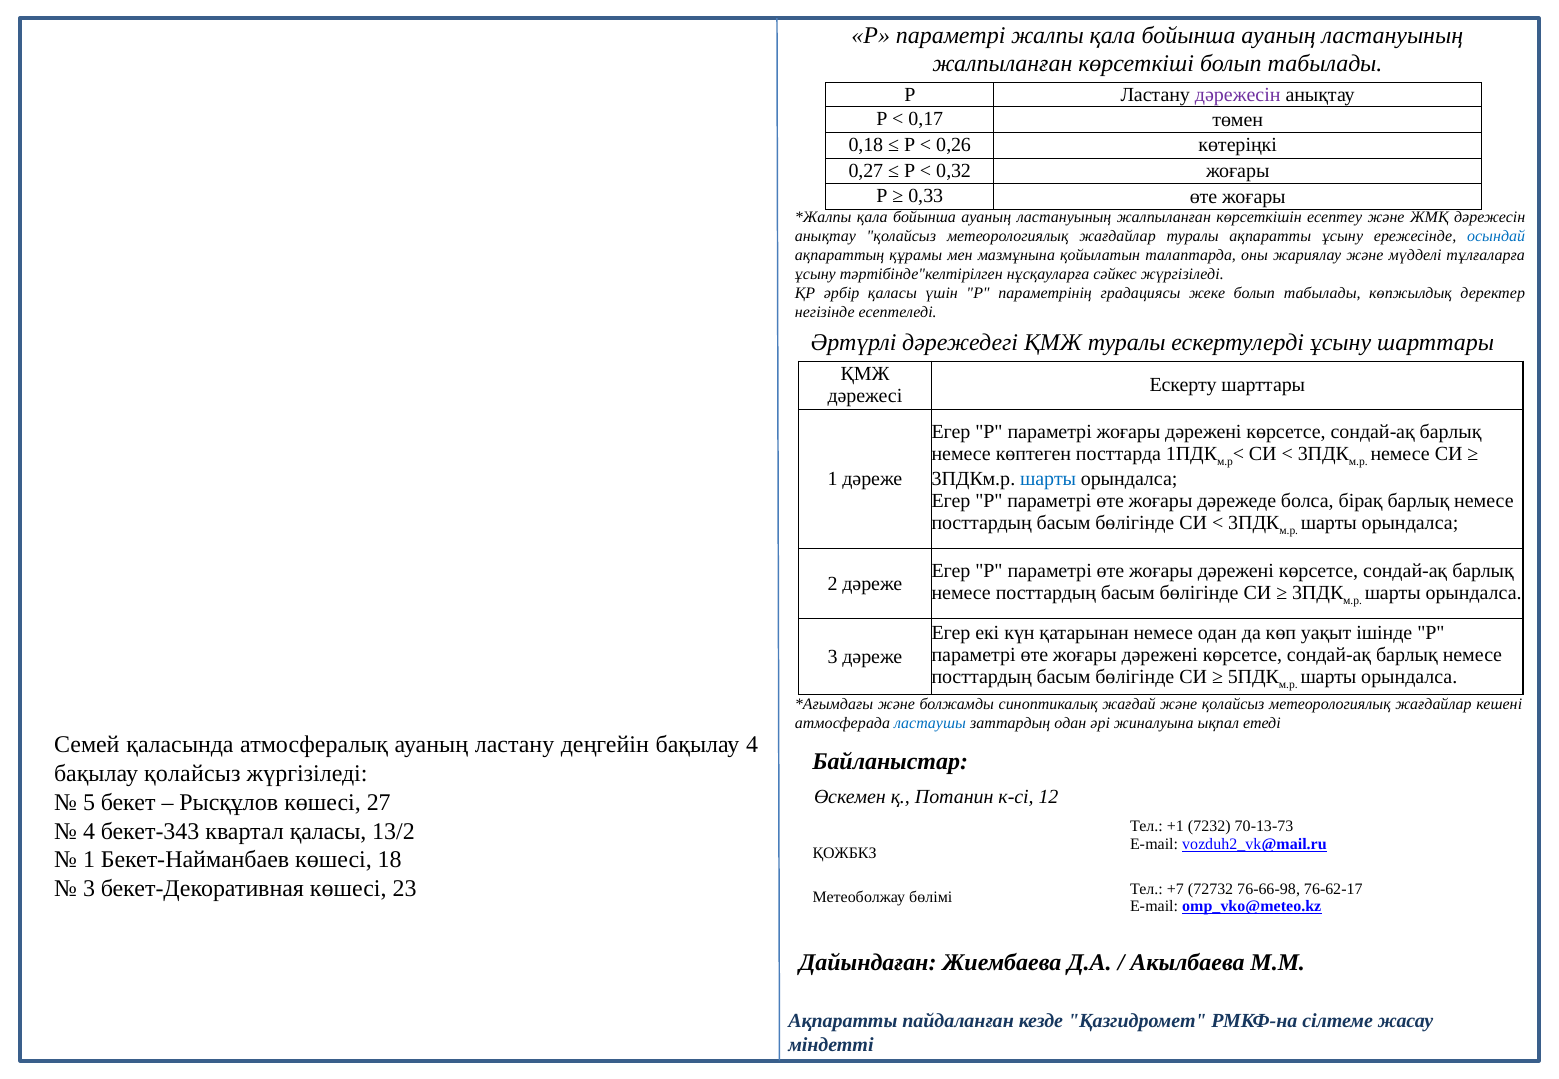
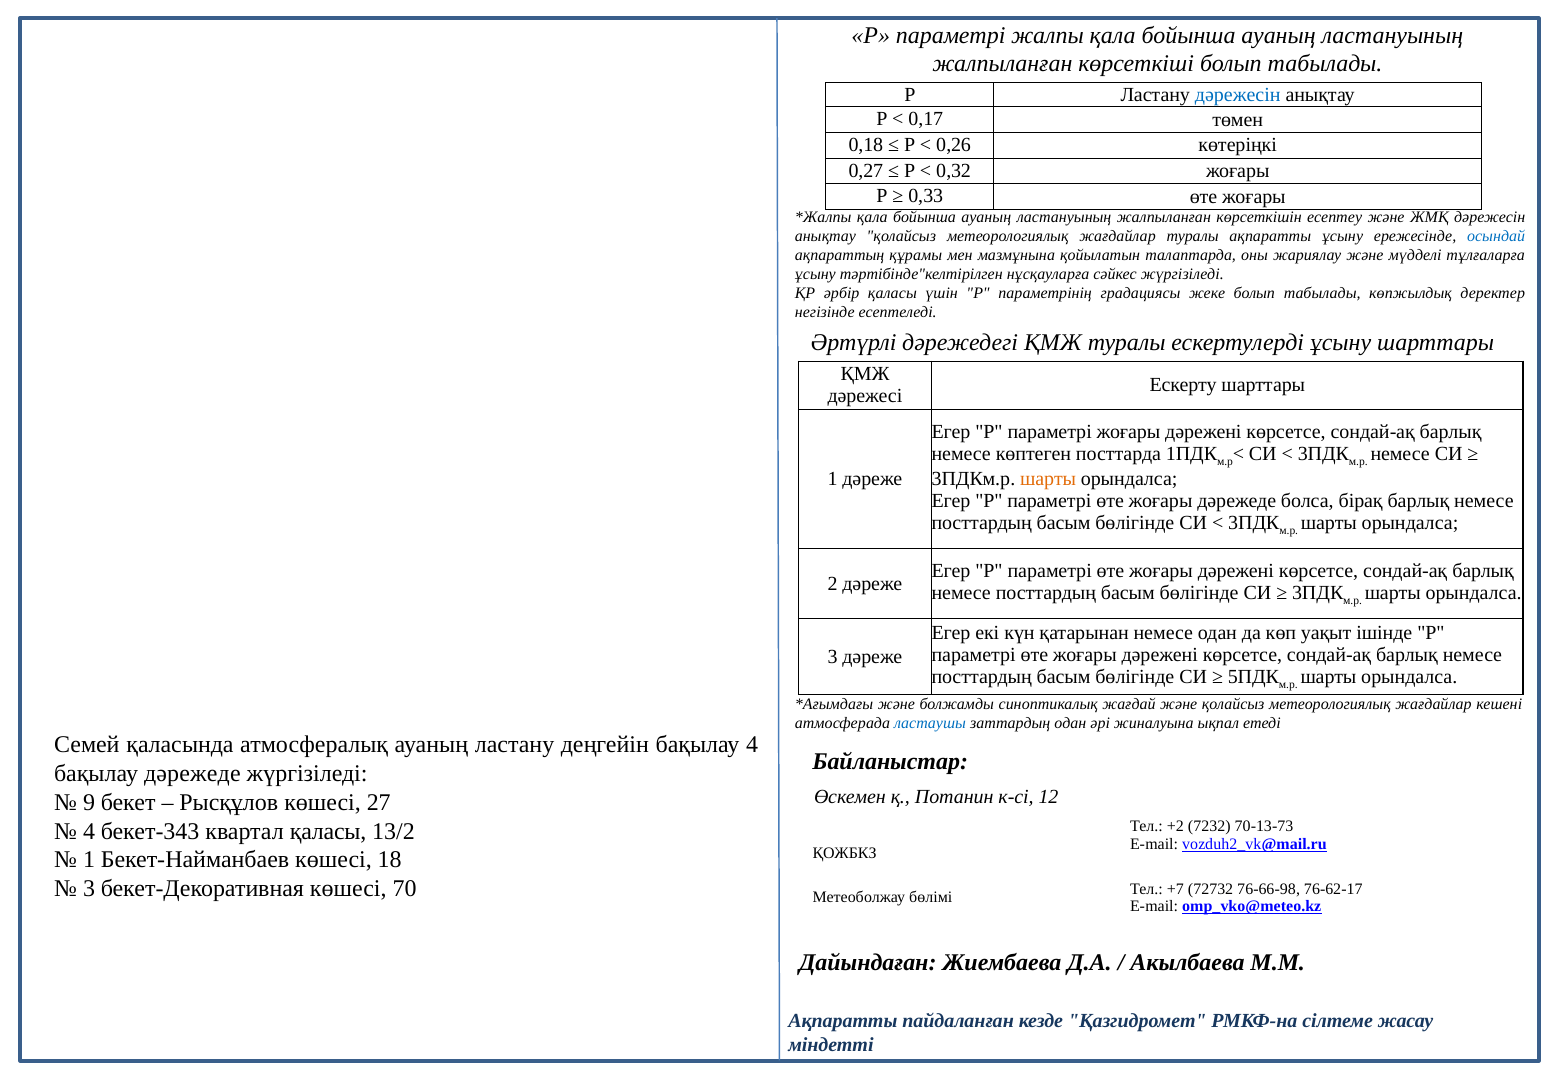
дәрежесін at (1238, 95) colour: purple -> blue
шарты at (1048, 479) colour: blue -> orange
бақылау қолайсыз: қолайсыз -> дәрежеде
5: 5 -> 9
+1: +1 -> +2
23: 23 -> 70
